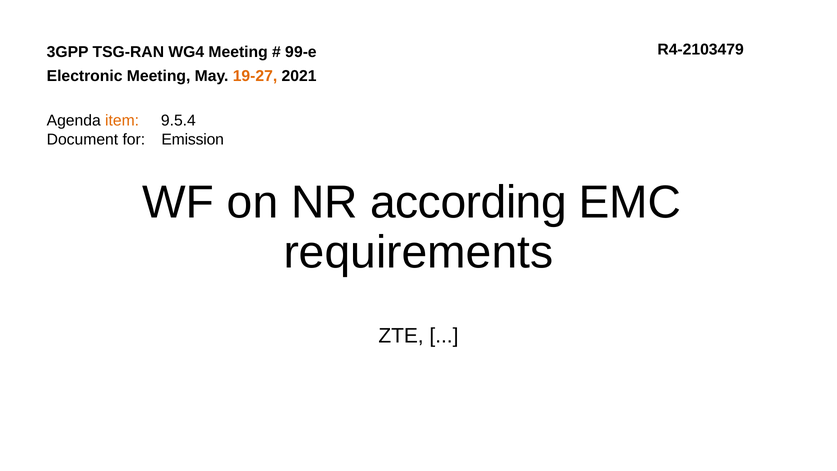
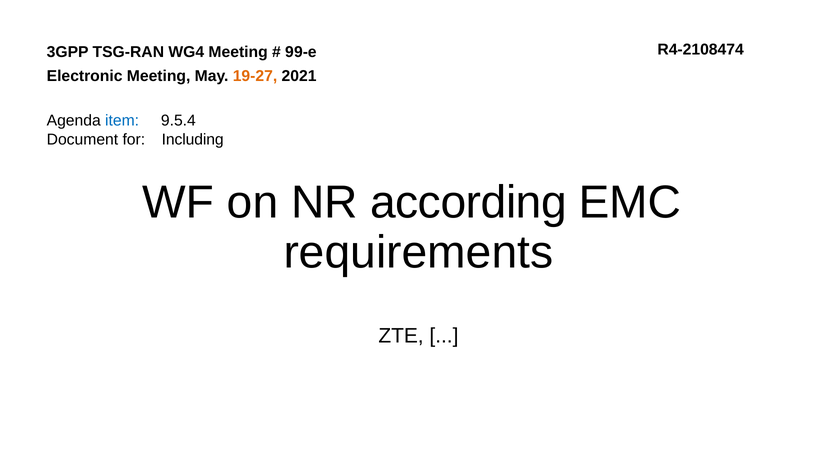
R4-2103479: R4-2103479 -> R4-2108474
item colour: orange -> blue
Emission: Emission -> Including
